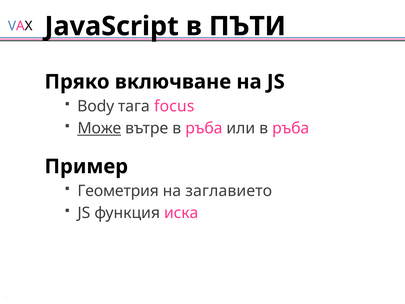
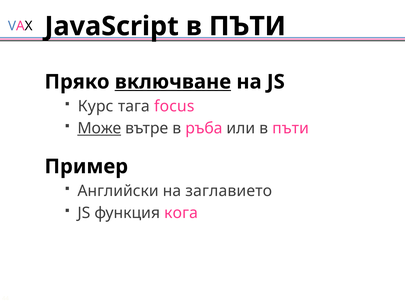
включване underline: none -> present
Body: Body -> Курс
или в ръба: ръба -> пъти
Геометрия: Геометрия -> Английски
иска: иска -> кога
